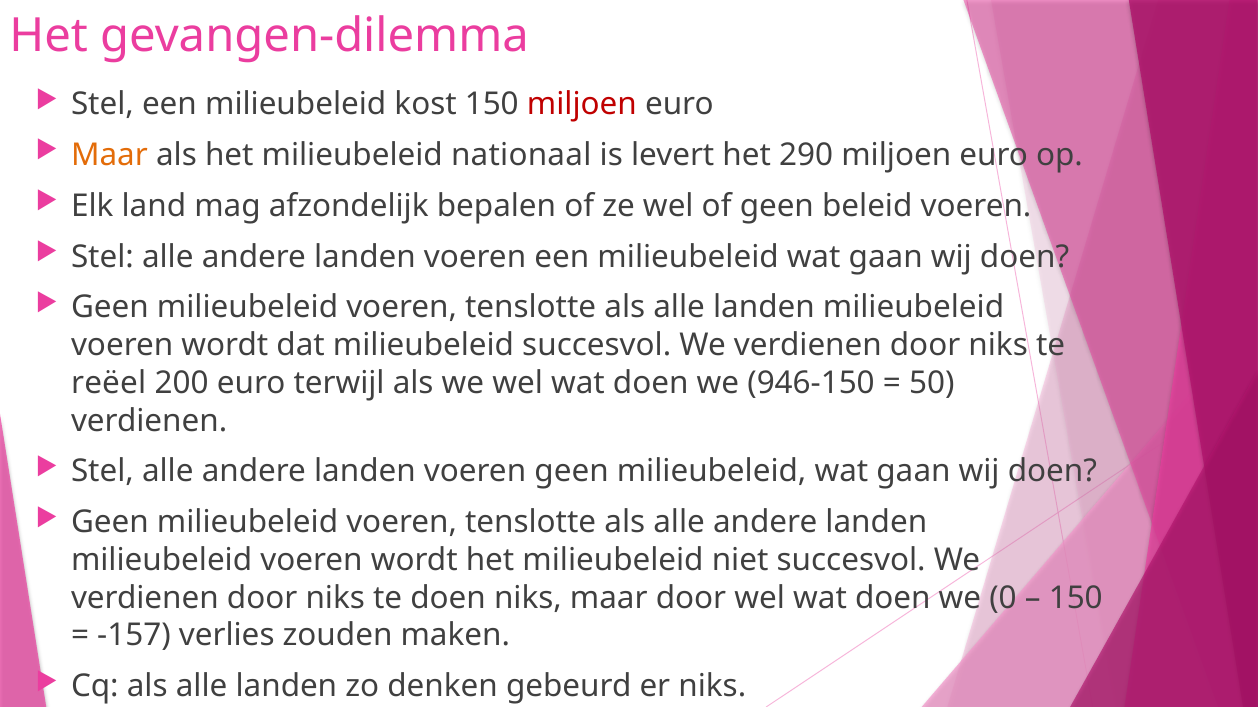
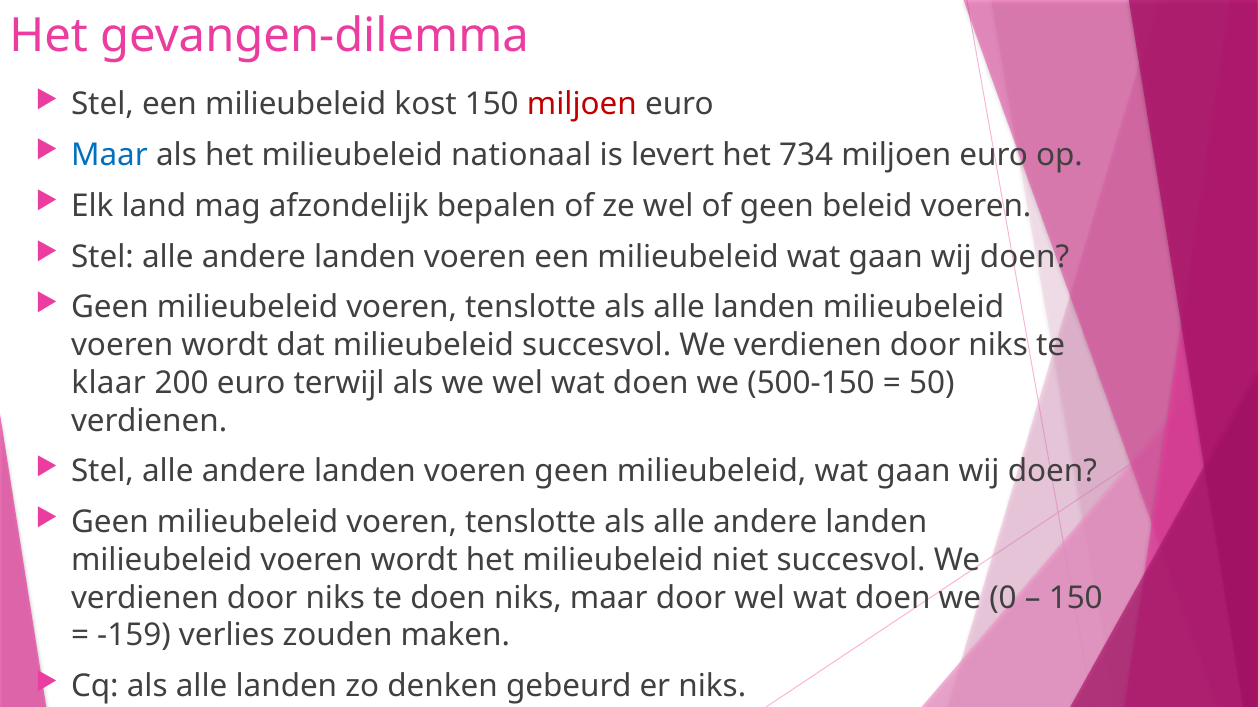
Maar at (109, 155) colour: orange -> blue
290: 290 -> 734
reëel: reëel -> klaar
946-150: 946-150 -> 500-150
-157: -157 -> -159
